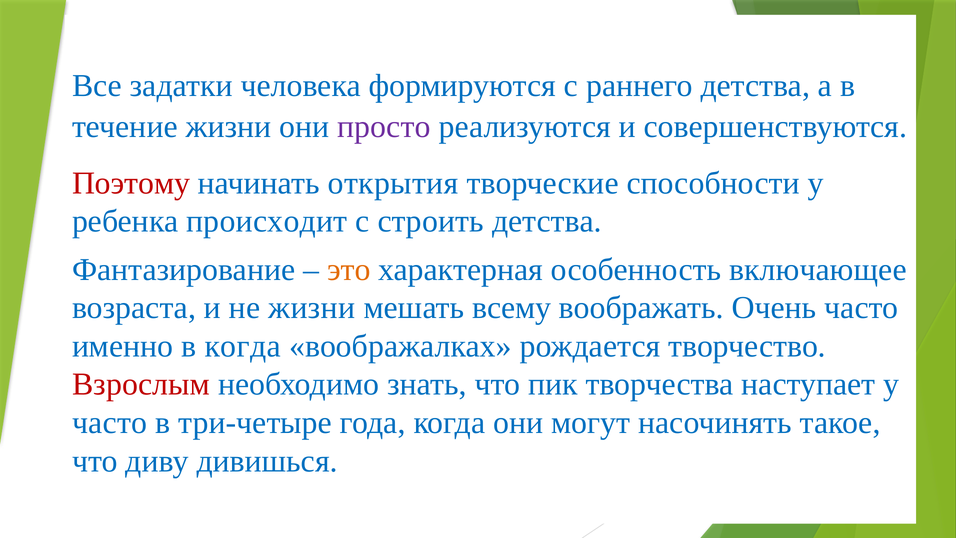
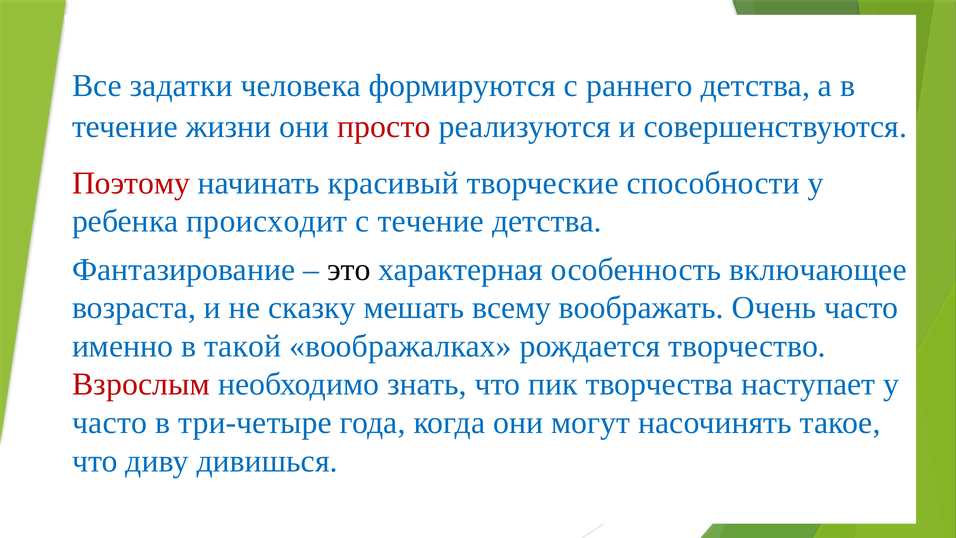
просто colour: purple -> red
открытия: открытия -> красивый
с строить: строить -> течение
это colour: orange -> black
не жизни: жизни -> сказку
в когда: когда -> такой
